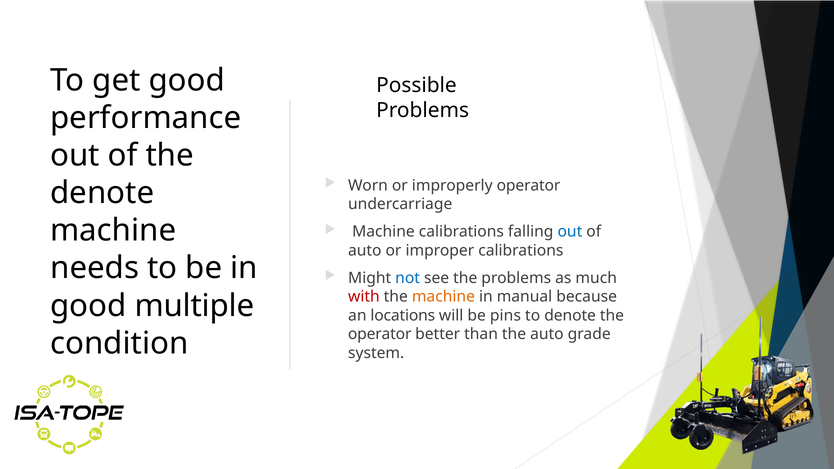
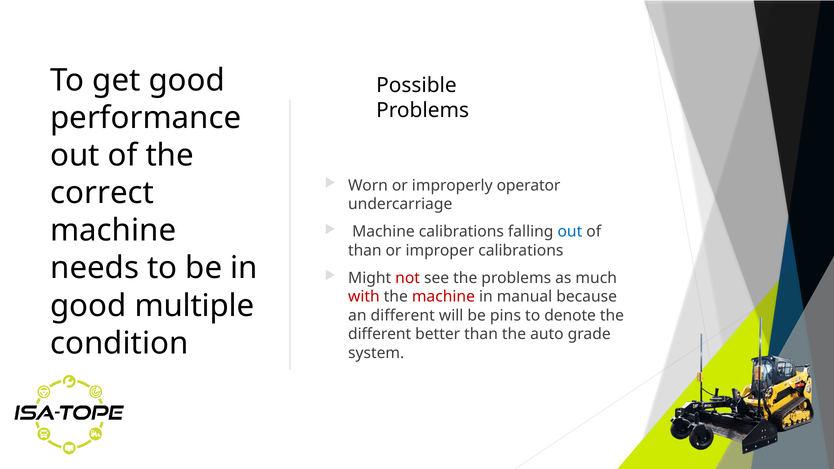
denote at (102, 193): denote -> correct
auto at (365, 251): auto -> than
not colour: blue -> red
machine at (443, 297) colour: orange -> red
an locations: locations -> different
operator at (380, 334): operator -> different
